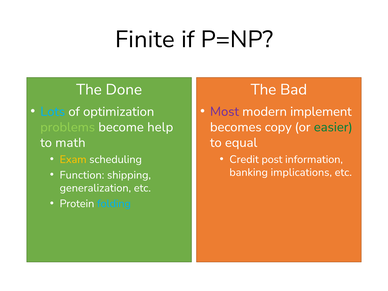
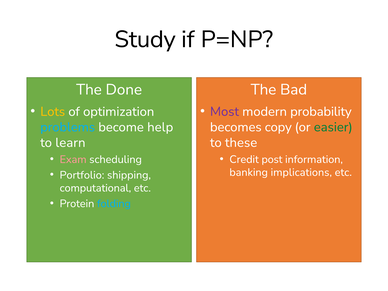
Finite: Finite -> Study
implement: implement -> probability
Lots colour: light blue -> yellow
problems colour: light green -> light blue
equal: equal -> these
math: math -> learn
Exam colour: yellow -> pink
Function: Function -> Portfolio
generalization: generalization -> computational
